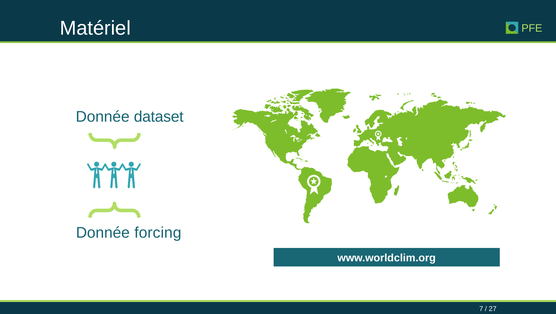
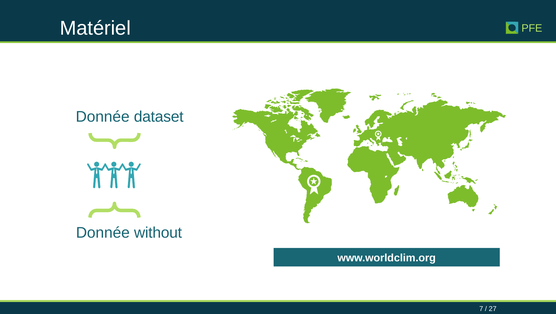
forcing: forcing -> without
